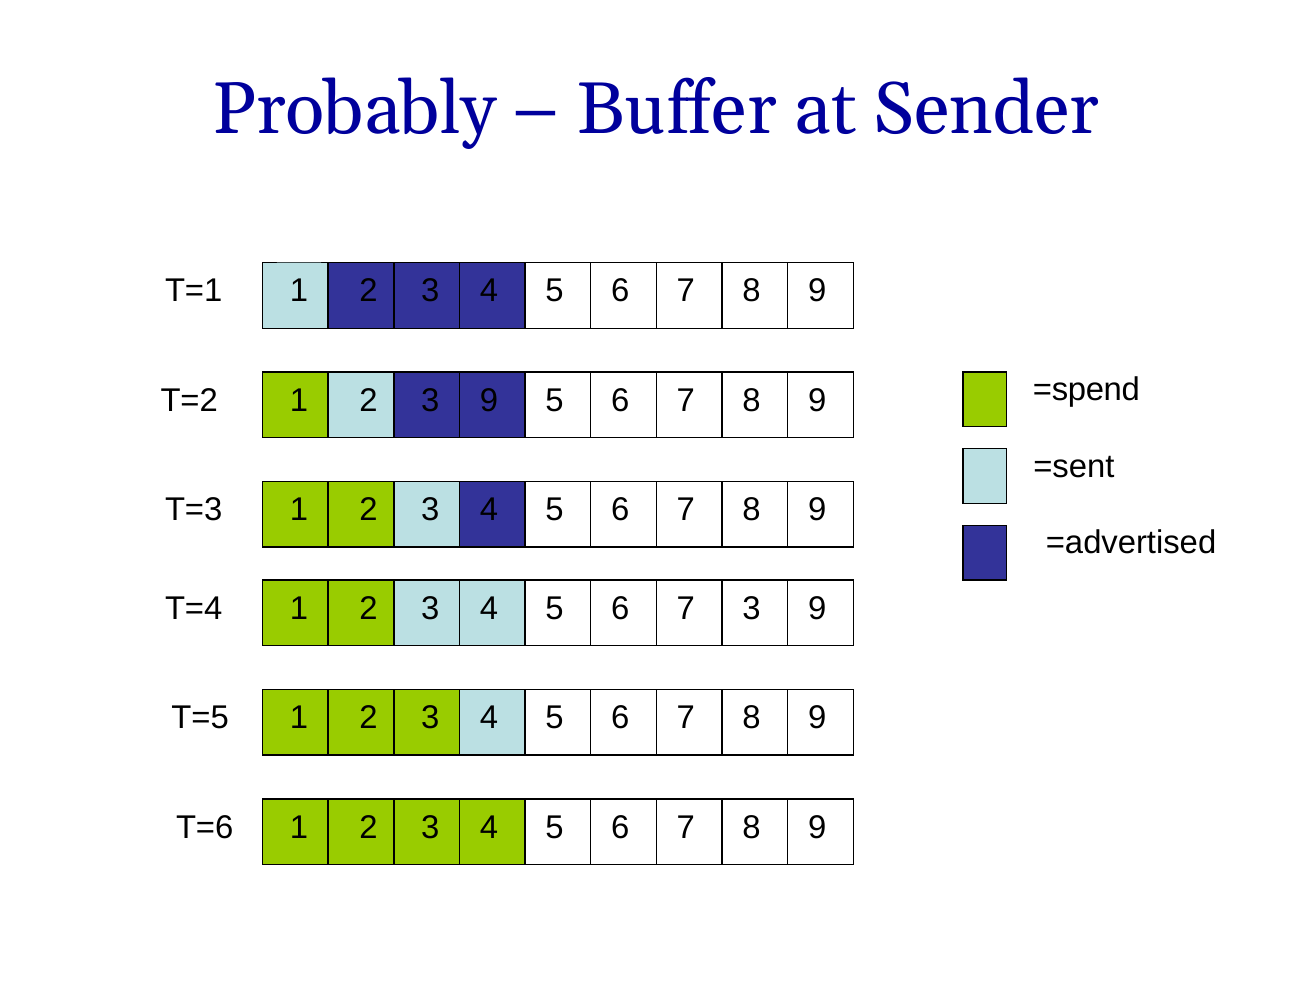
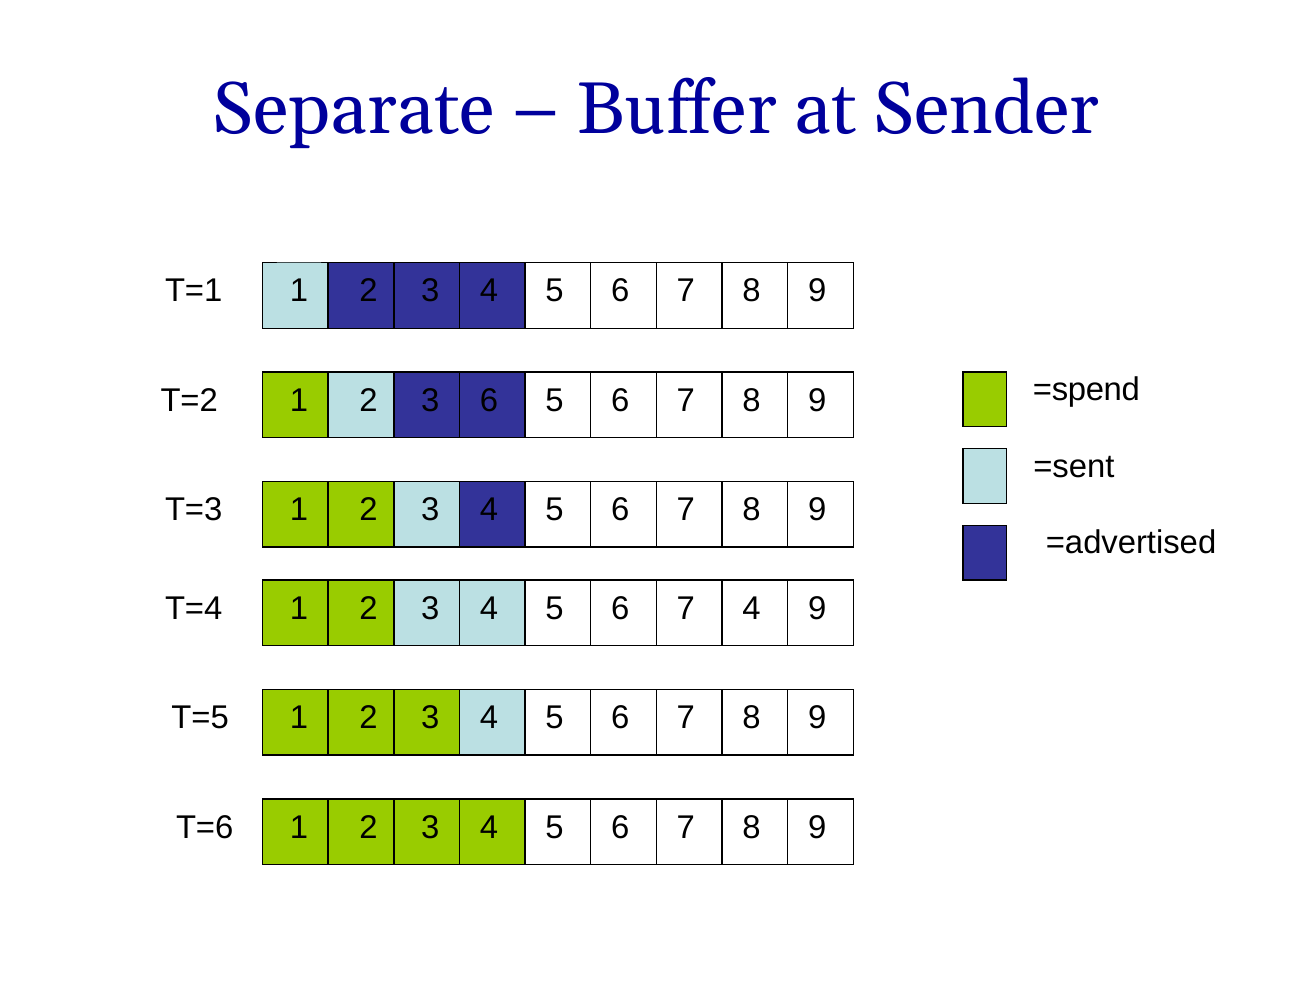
Probably: Probably -> Separate
1 3 9: 9 -> 6
7 3: 3 -> 4
